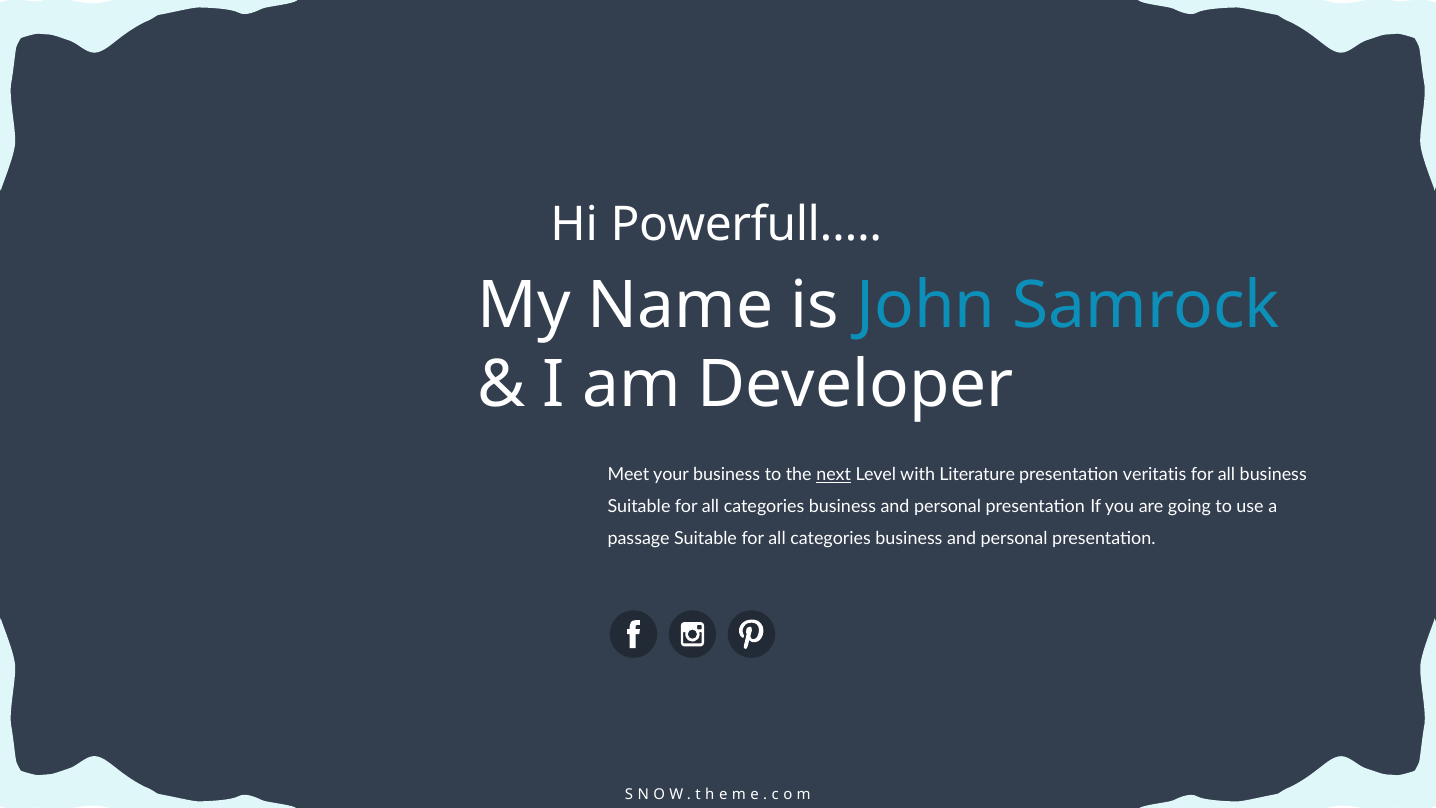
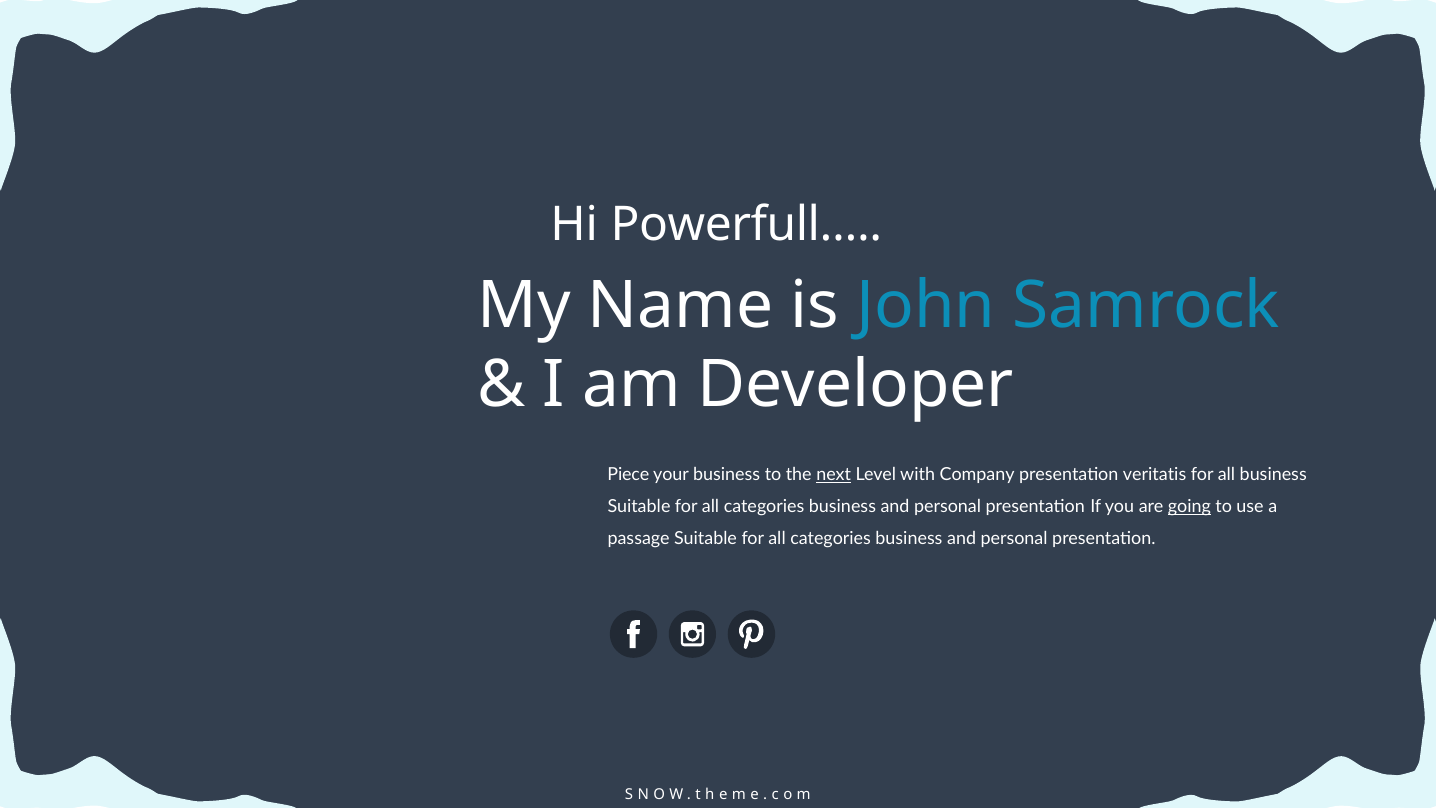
Meet: Meet -> Piece
Literature: Literature -> Company
going underline: none -> present
